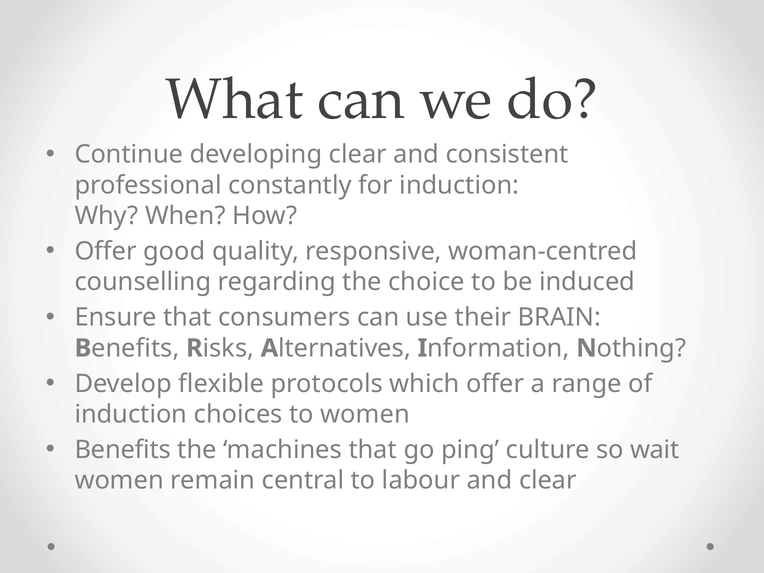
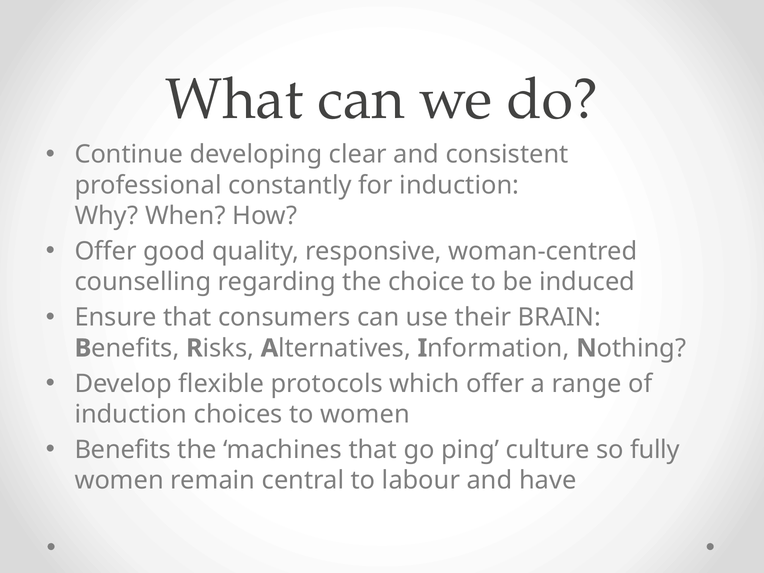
wait: wait -> fully
and clear: clear -> have
